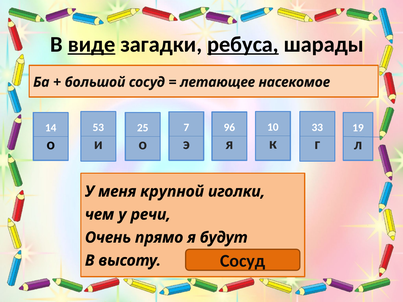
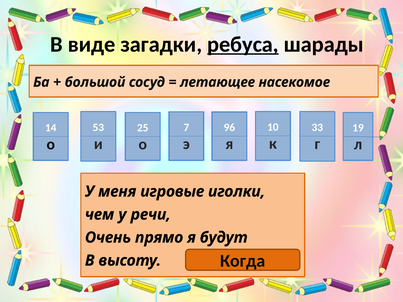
виде underline: present -> none
крупной: крупной -> игровые
высоту Сосуд: Сосуд -> Когда
